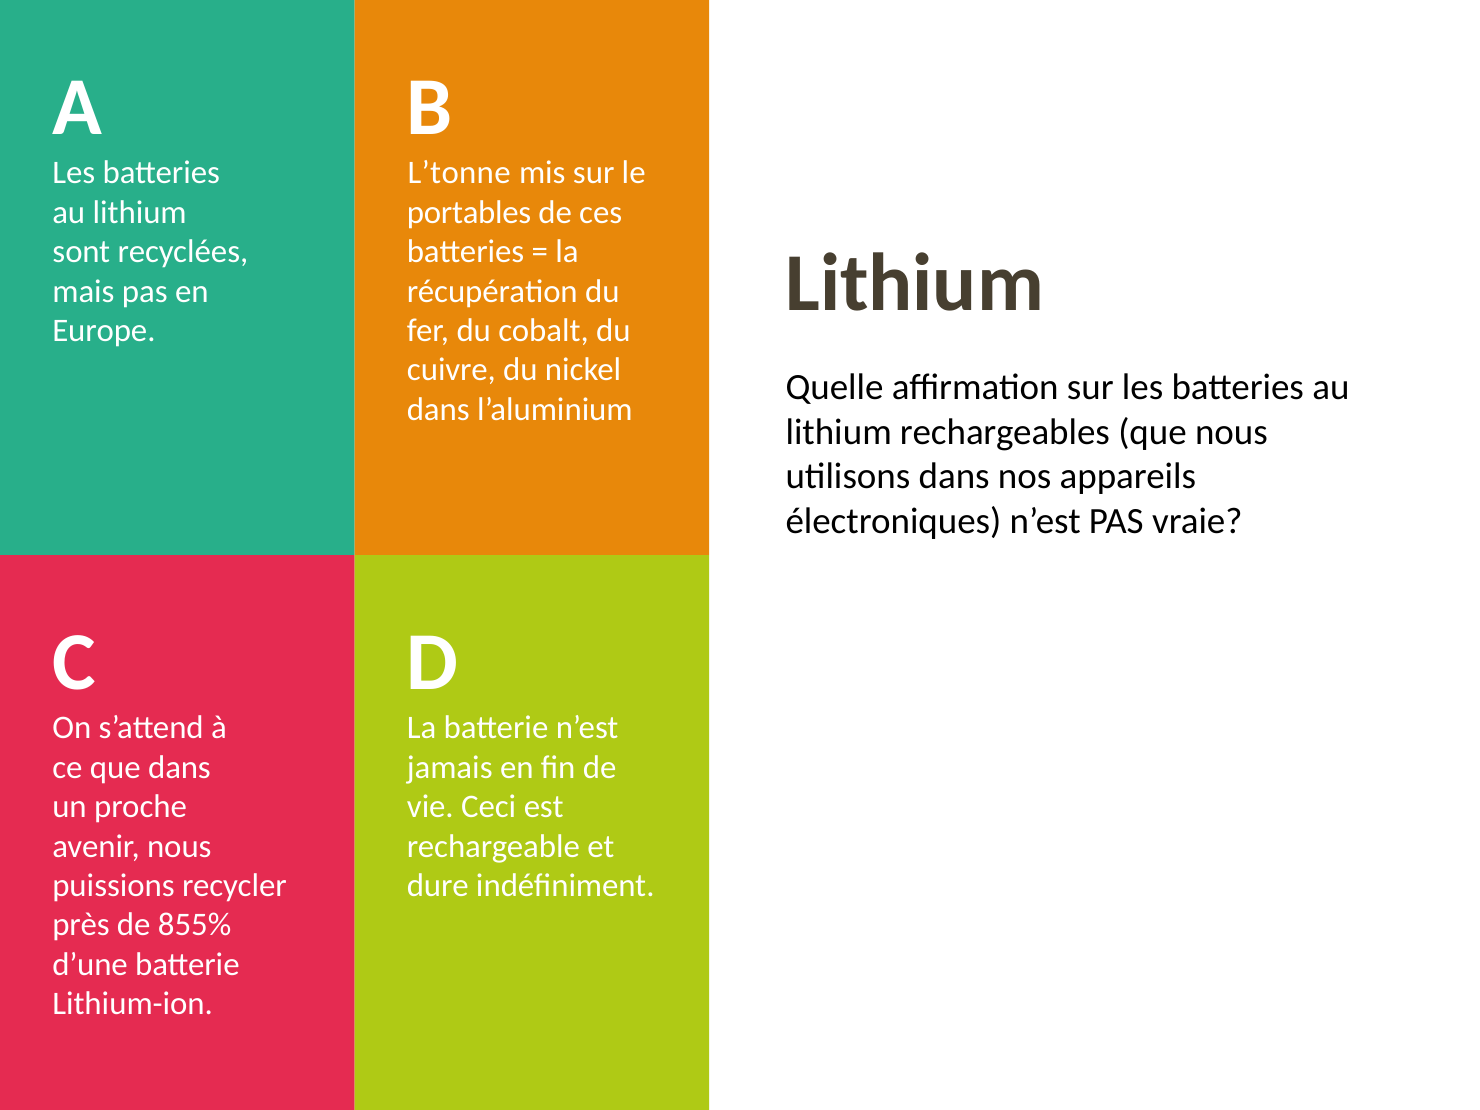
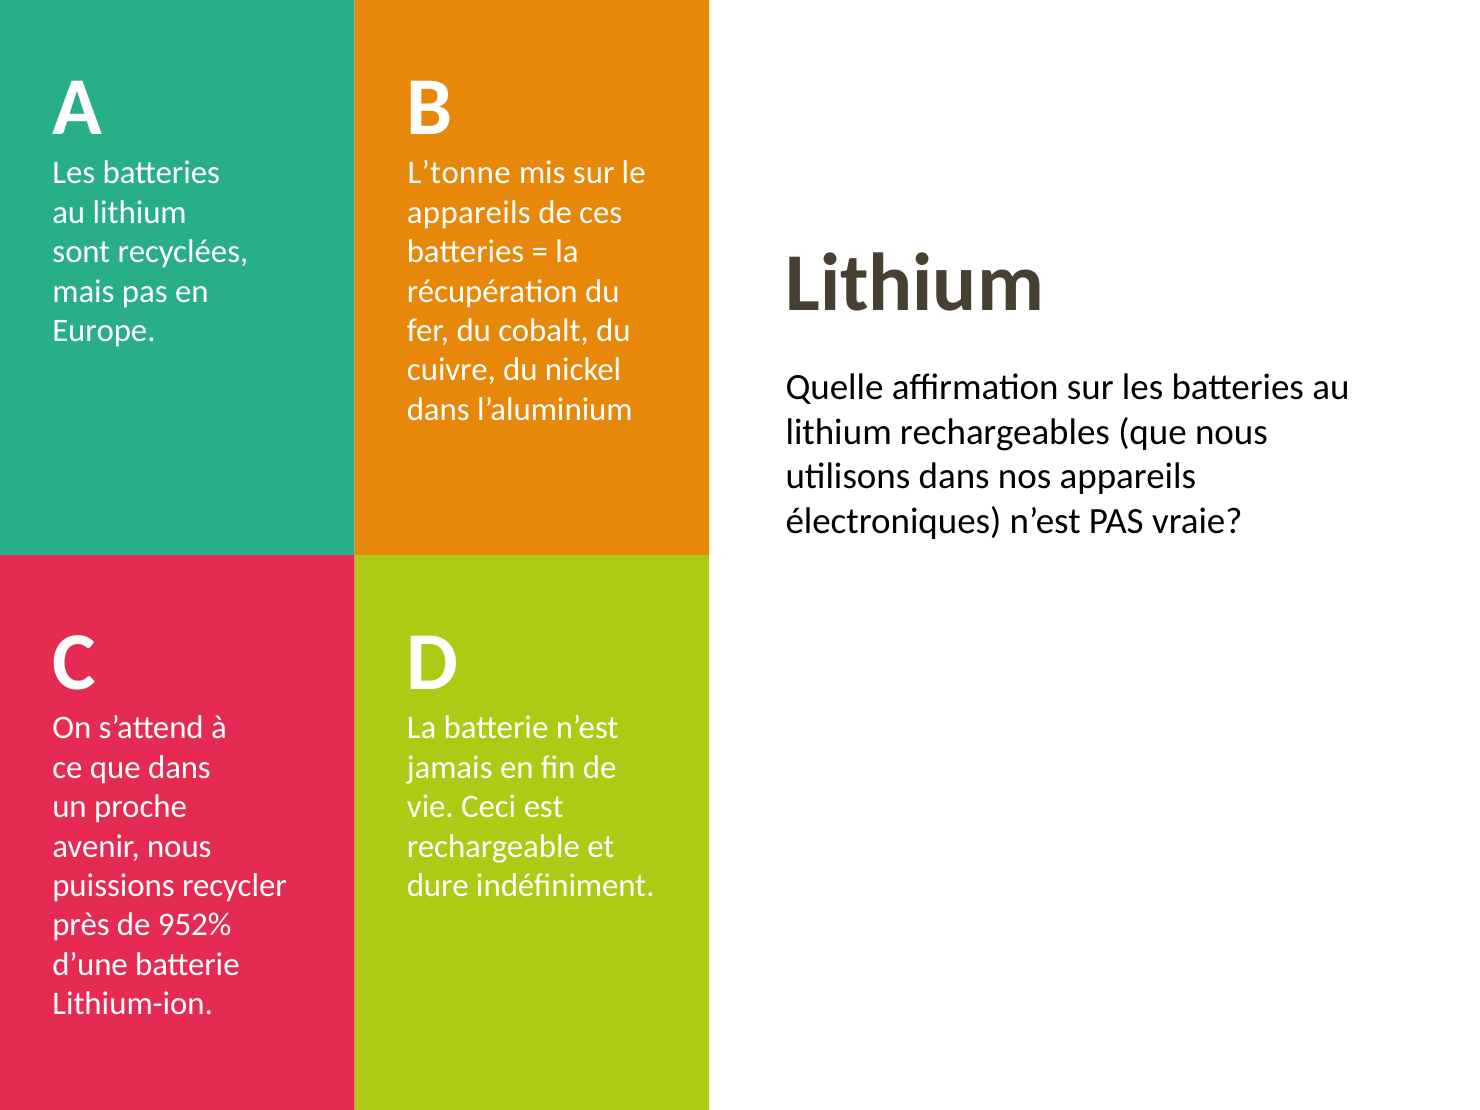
portables at (469, 212): portables -> appareils
855%: 855% -> 952%
